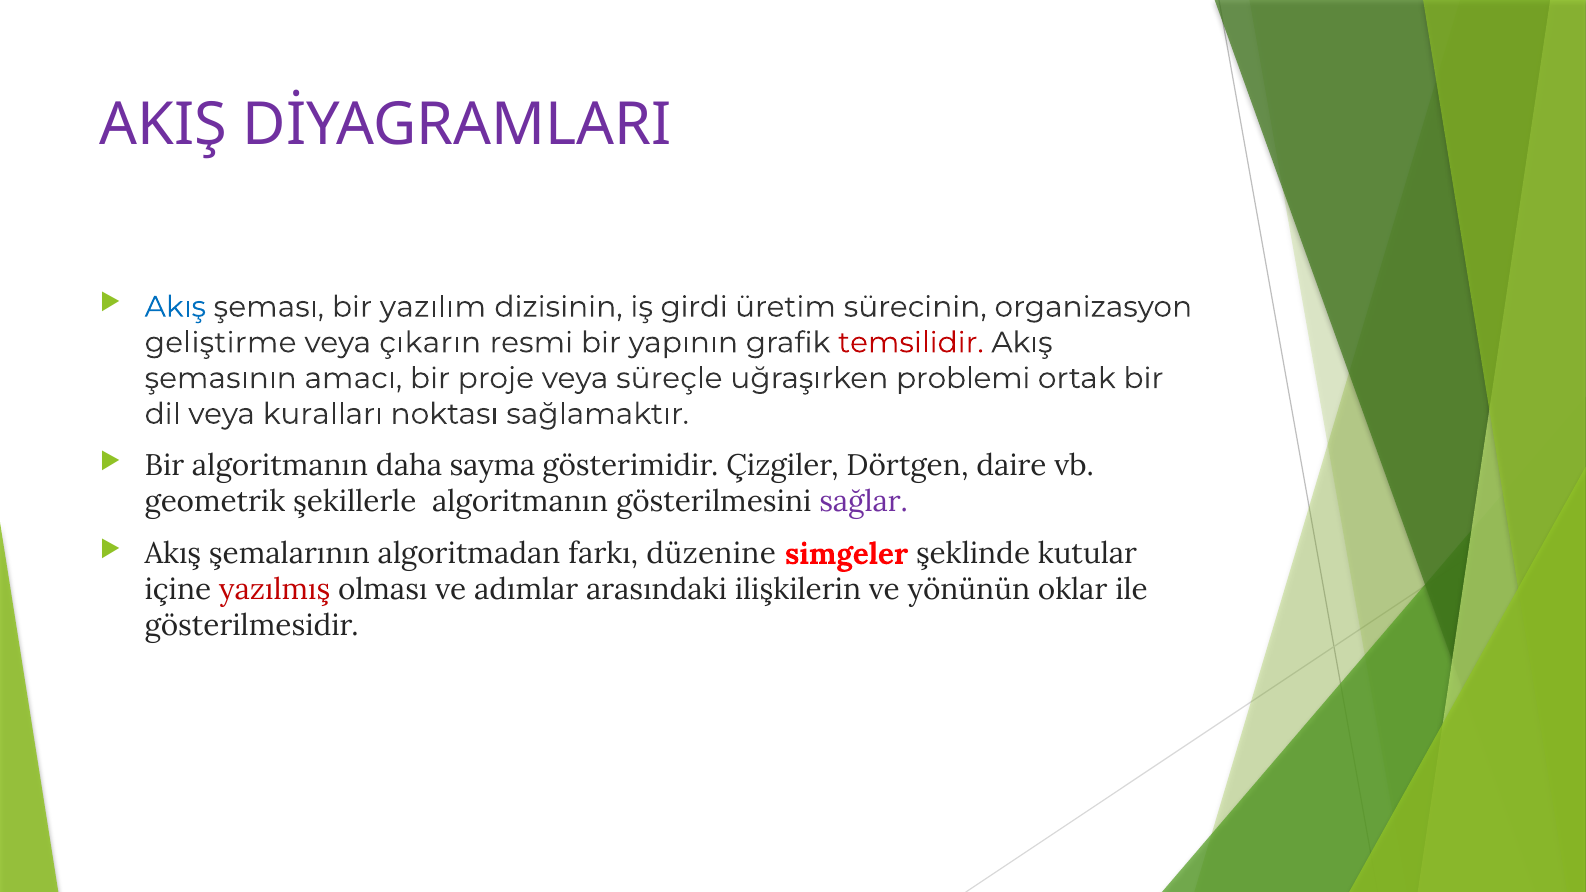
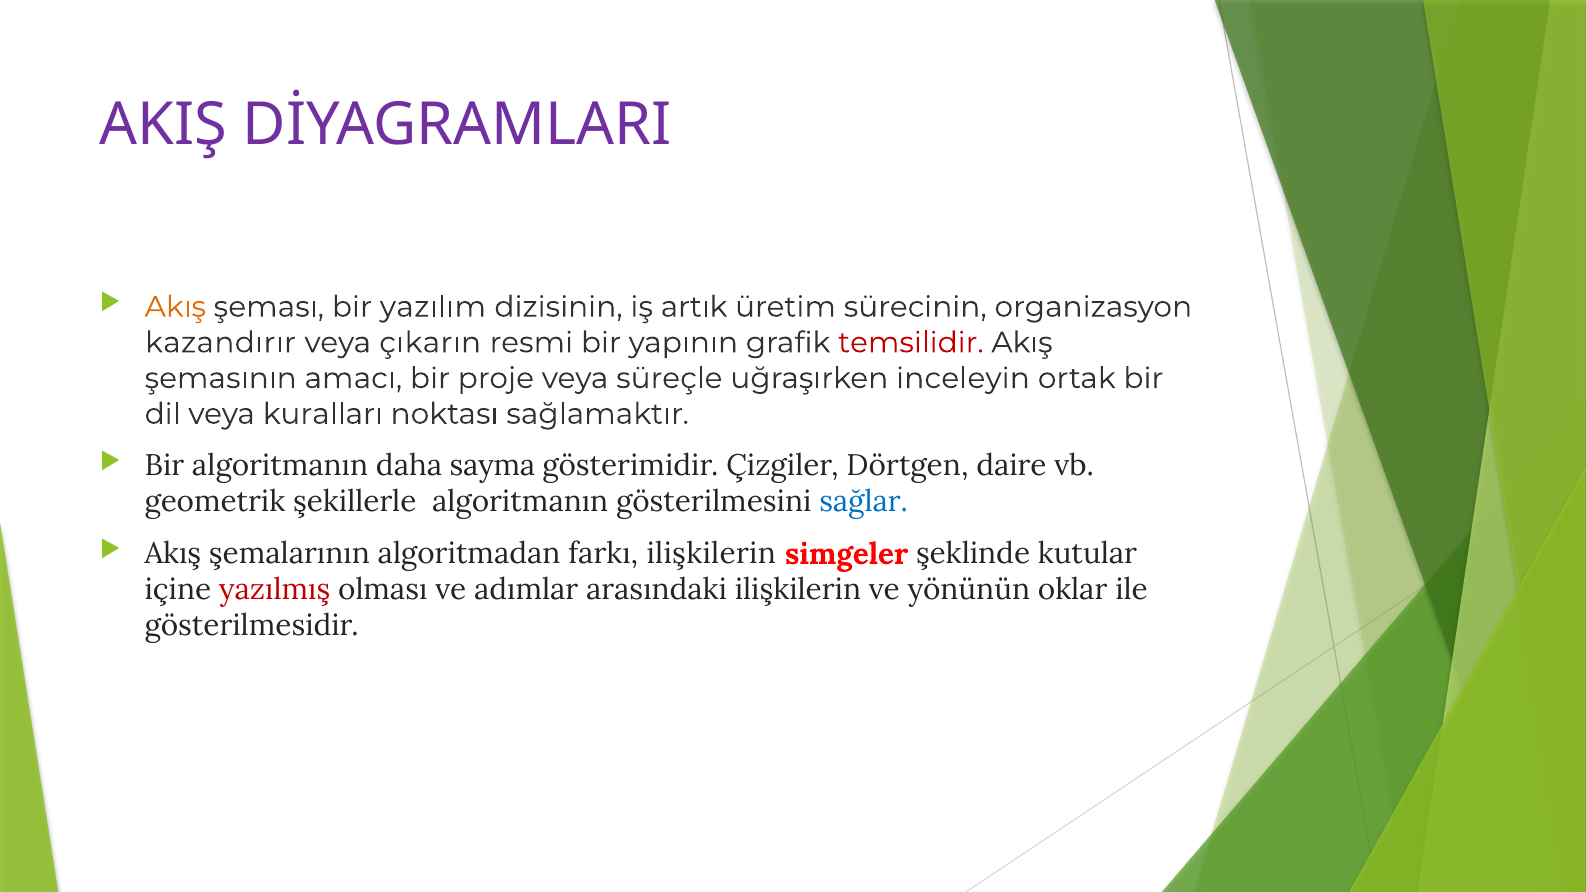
Akış at (175, 307) colour: blue -> orange
girdi: girdi -> artık
geliştirme: geliştirme -> kazandırır
problemi: problemi -> inceleyin
sağlar colour: purple -> blue
farkı düzenine: düzenine -> ilişkilerin
